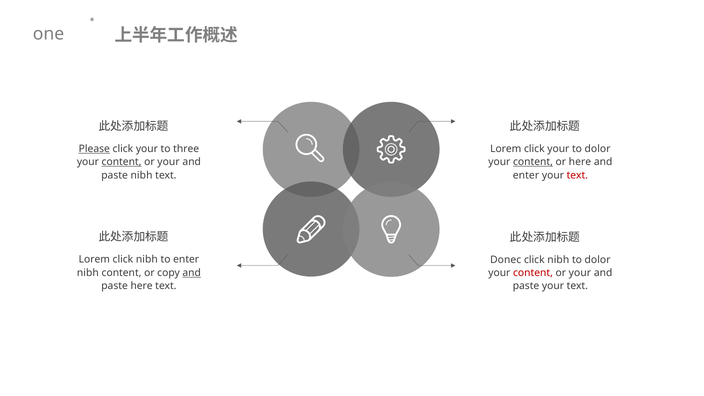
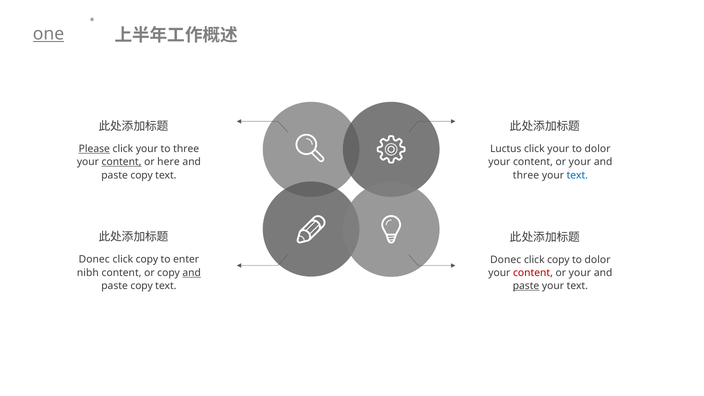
one underline: none -> present
Lorem at (506, 149): Lorem -> Luctus
your at (168, 162): your -> here
content at (533, 162) underline: present -> none
here at (580, 162): here -> your
nibh at (142, 175): nibh -> copy
enter at (526, 175): enter -> three
text at (577, 175) colour: red -> blue
Lorem at (94, 260): Lorem -> Donec
nibh at (147, 260): nibh -> copy
nibh at (558, 260): nibh -> copy
here at (142, 286): here -> copy
paste at (526, 286) underline: none -> present
